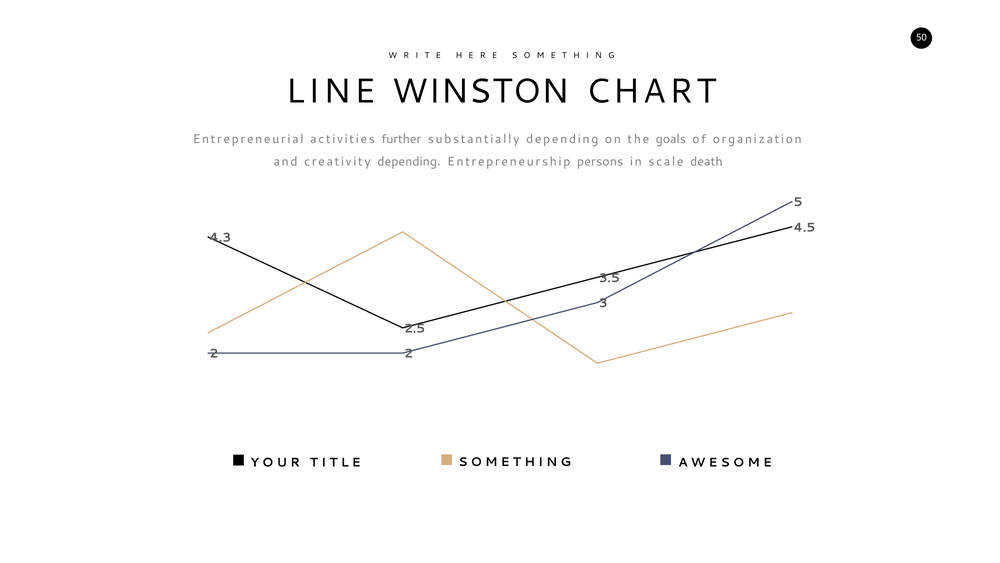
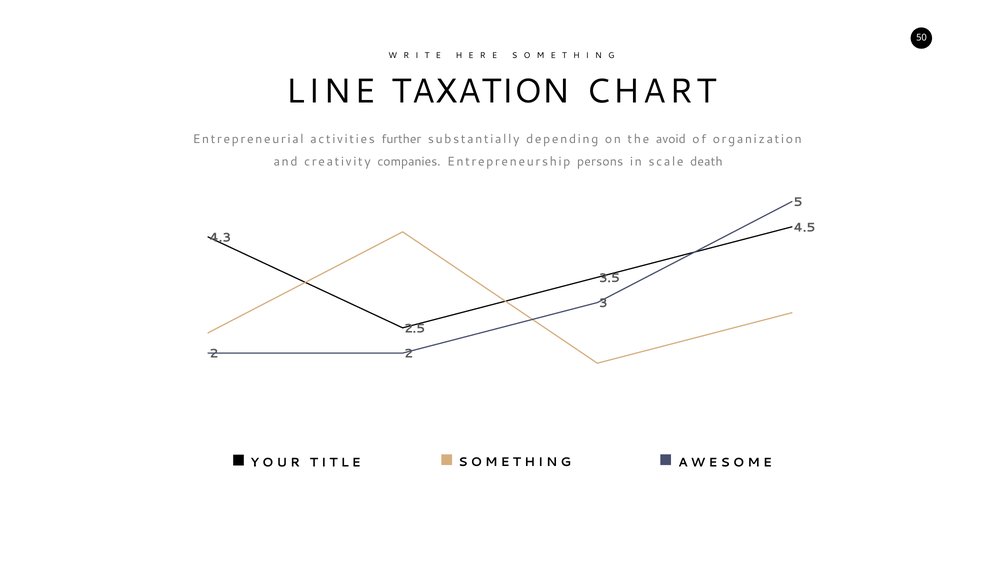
WINSTON: WINSTON -> TAXATION
goals: goals -> avoid
creativity depending: depending -> companies
